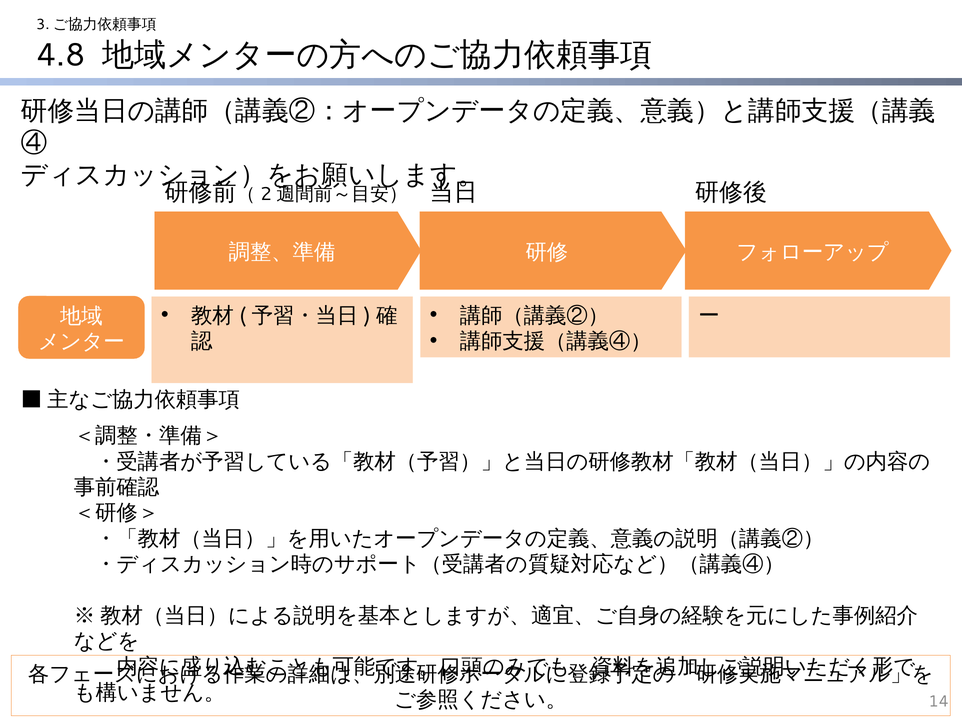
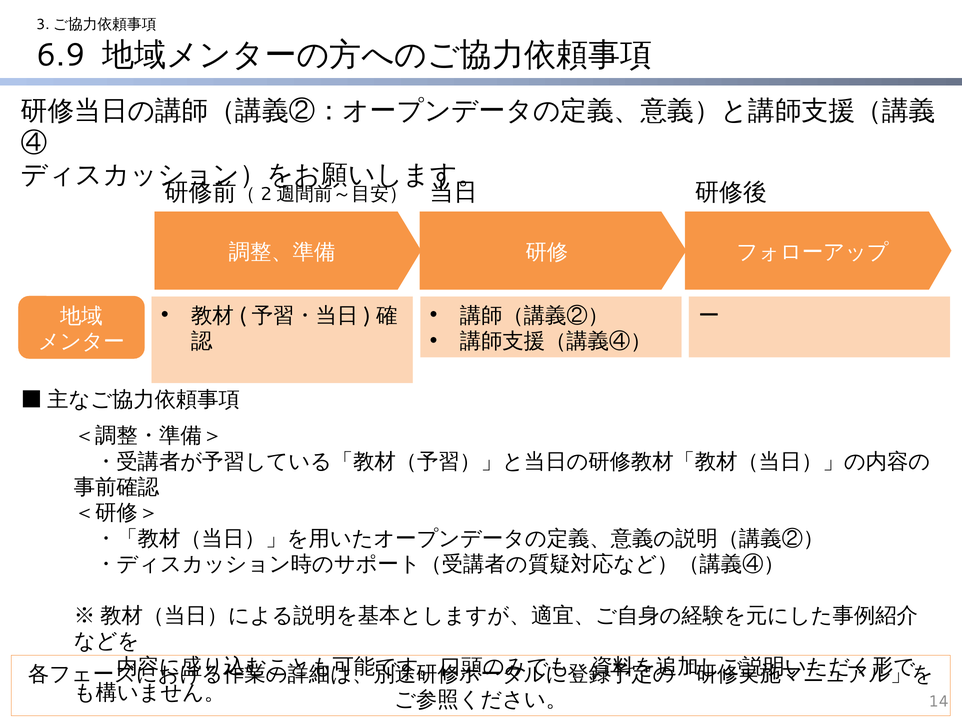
4.8: 4.8 -> 6.9
